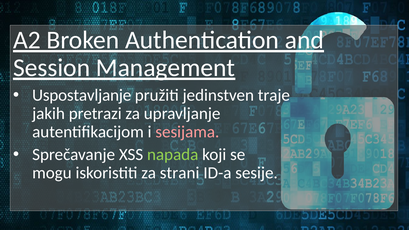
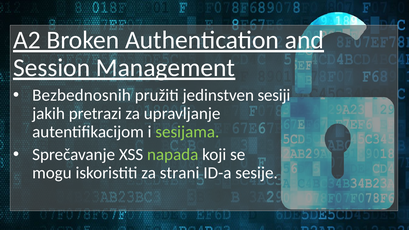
Uspostavljanje: Uspostavljanje -> Bezbednosnih
traje: traje -> sesiji
sesijama colour: pink -> light green
